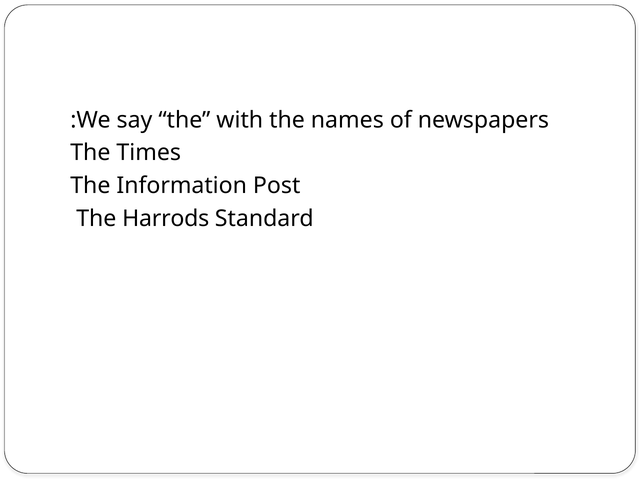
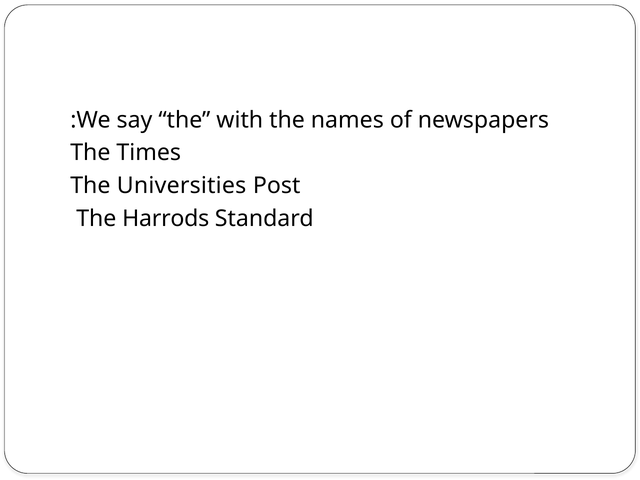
Information: Information -> Universities
